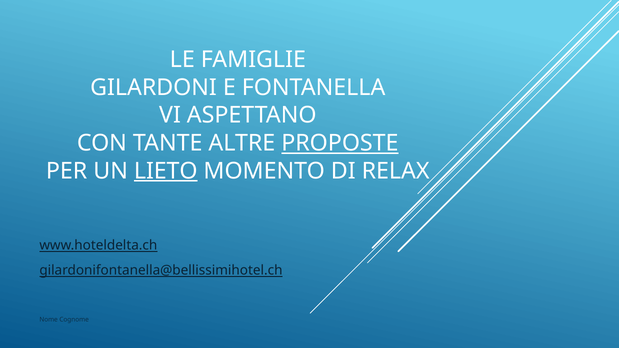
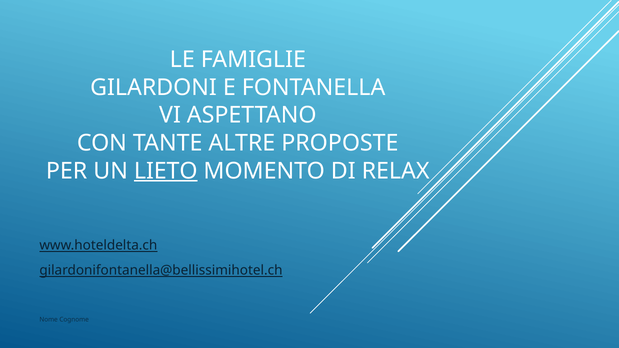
PROPOSTE underline: present -> none
